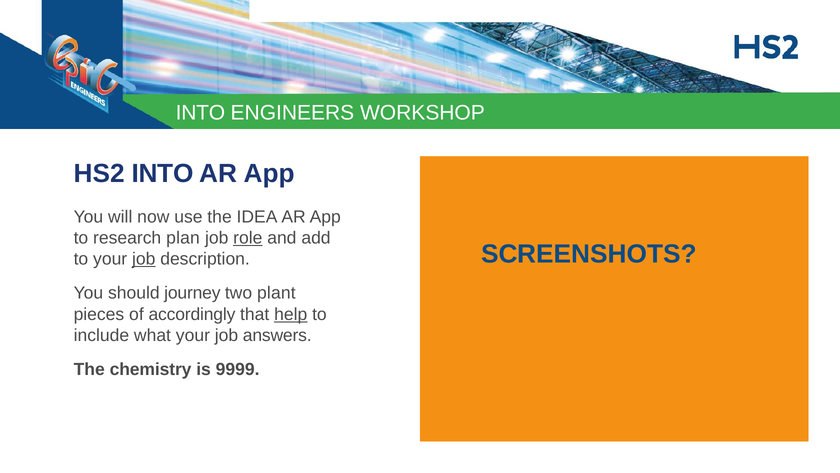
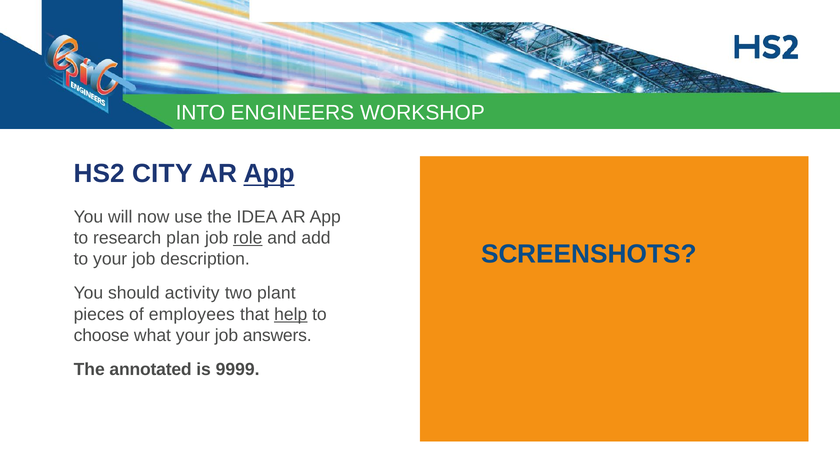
HS2 INTO: INTO -> CITY
App at (269, 174) underline: none -> present
job at (144, 259) underline: present -> none
journey: journey -> activity
accordingly: accordingly -> employees
include: include -> choose
chemistry: chemistry -> annotated
